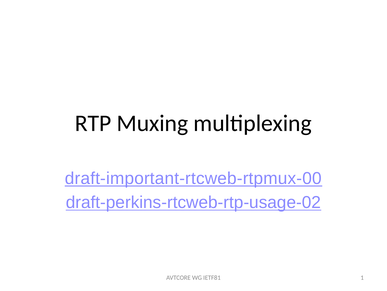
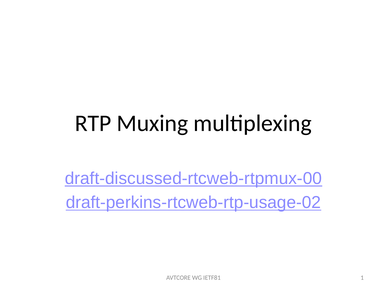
draft-important-rtcweb-rtpmux-00: draft-important-rtcweb-rtpmux-00 -> draft-discussed-rtcweb-rtpmux-00
